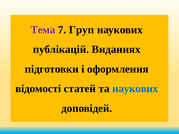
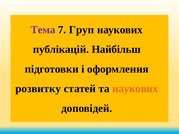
Виданнях: Виданнях -> Найбільш
відомості: відомості -> розвитку
наукових at (135, 89) colour: blue -> orange
